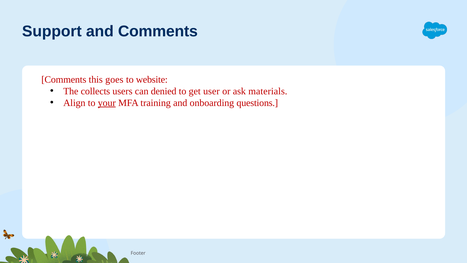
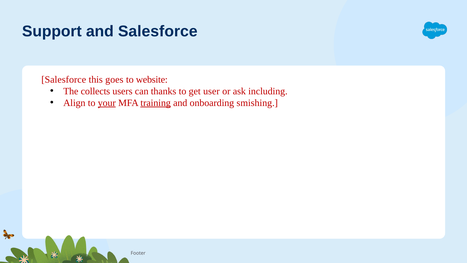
and Comments: Comments -> Salesforce
Comments at (64, 79): Comments -> Salesforce
denied: denied -> thanks
materials: materials -> including
training underline: none -> present
questions: questions -> smishing
